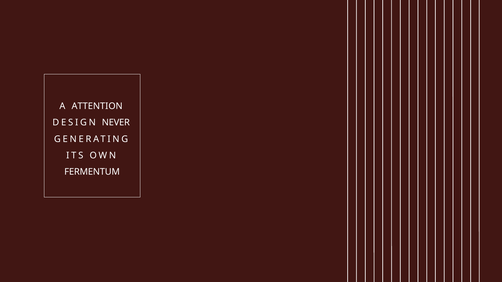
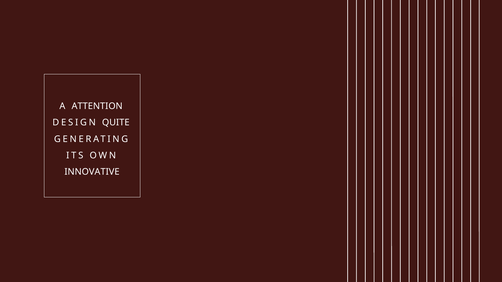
NEVER: NEVER -> QUITE
FERMENTUM: FERMENTUM -> INNOVATIVE
